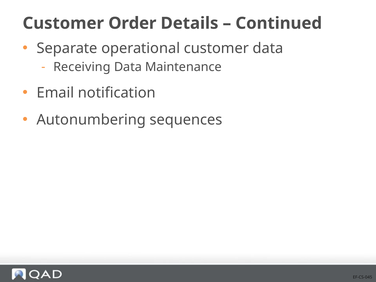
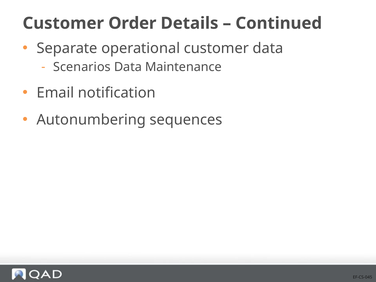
Receiving: Receiving -> Scenarios
